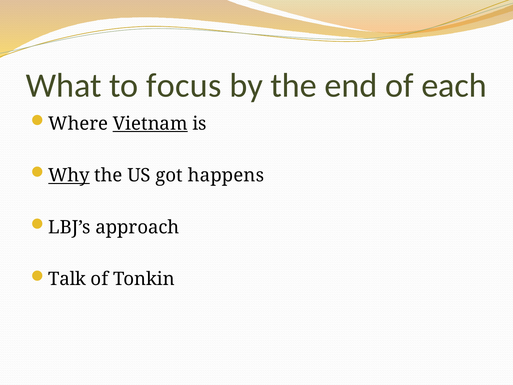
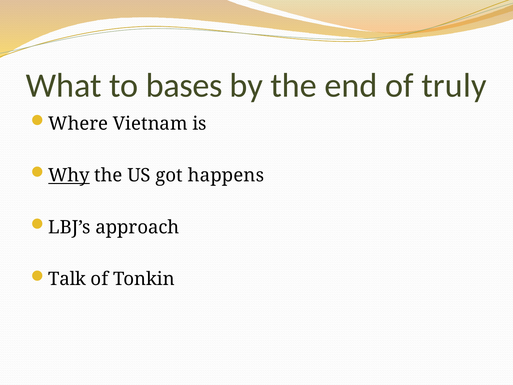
focus: focus -> bases
each: each -> truly
Vietnam underline: present -> none
